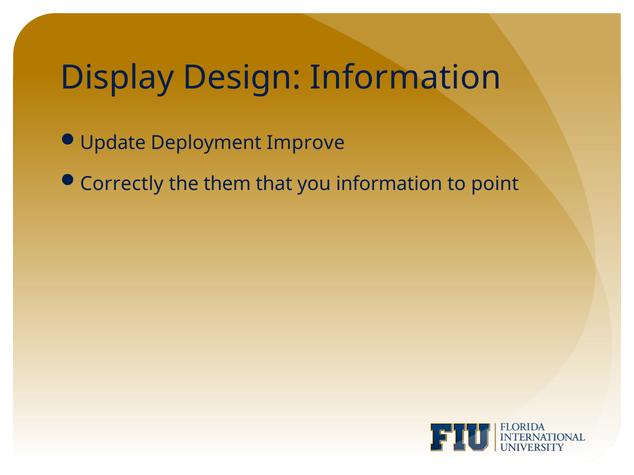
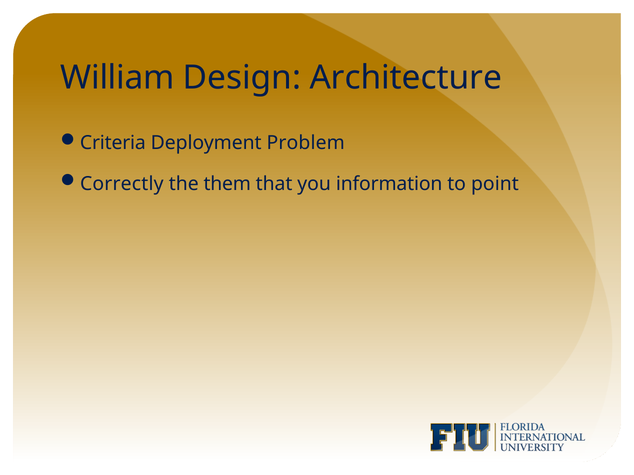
Display: Display -> William
Design Information: Information -> Architecture
Update: Update -> Criteria
Improve: Improve -> Problem
